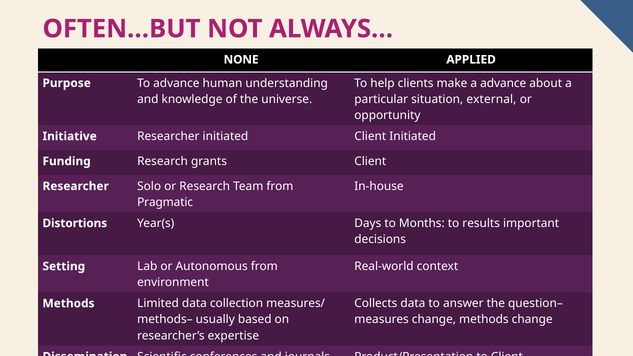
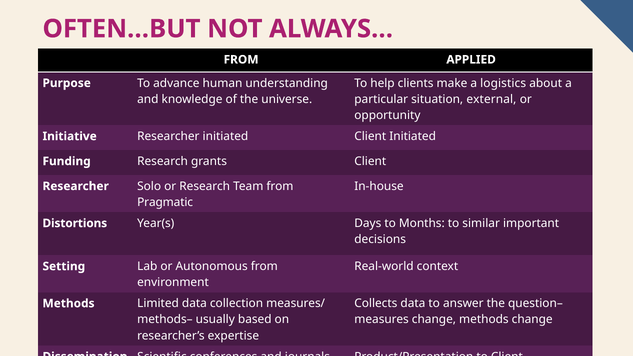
NONE at (241, 60): NONE -> FROM
a advance: advance -> logistics
results: results -> similar
